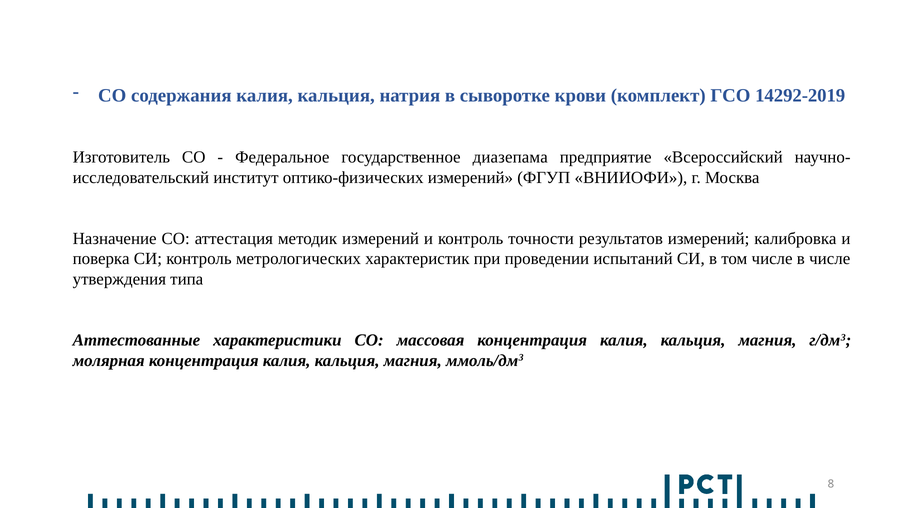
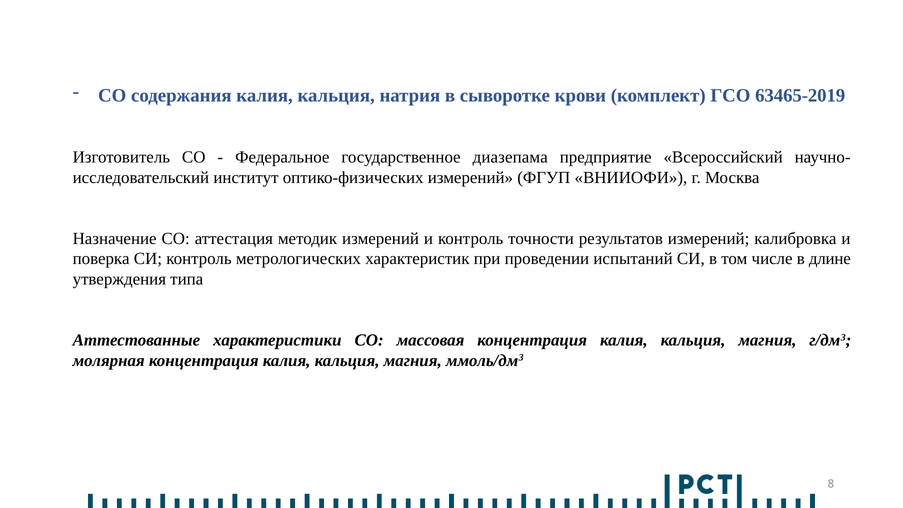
14292-2019: 14292-2019 -> 63465-2019
в числе: числе -> длине
